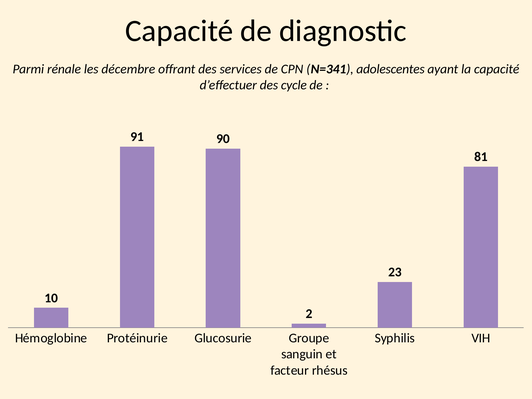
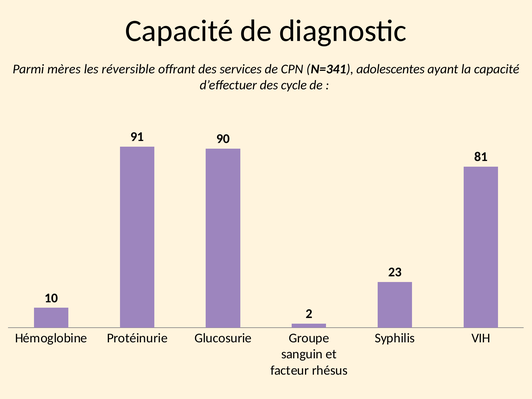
rénale: rénale -> mères
décembre: décembre -> réversible
